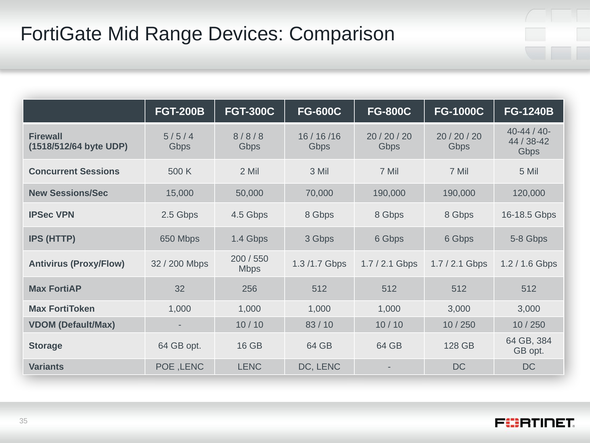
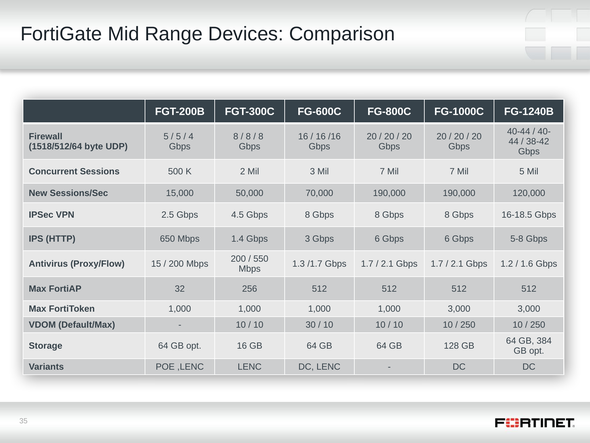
Proxy/Flow 32: 32 -> 15
83: 83 -> 30
